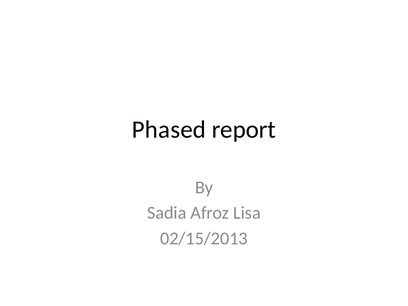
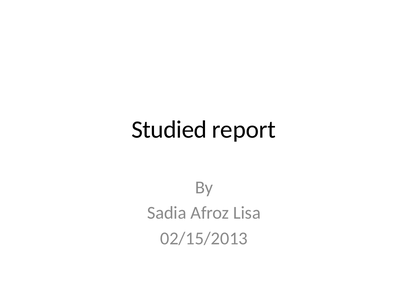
Phased: Phased -> Studied
